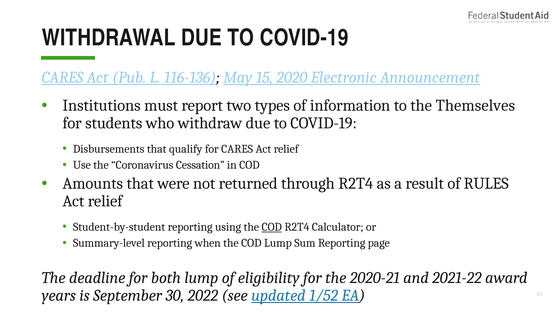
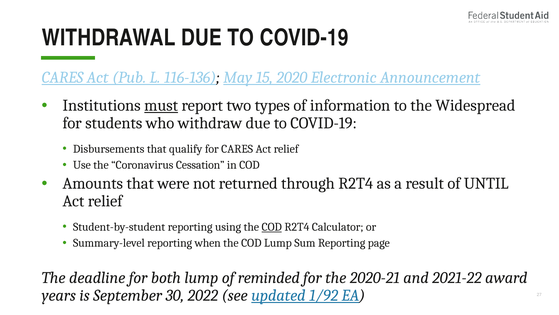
must underline: none -> present
Themselves: Themselves -> Widespread
RULES: RULES -> UNTIL
eligibility: eligibility -> reminded
1/52: 1/52 -> 1/92
